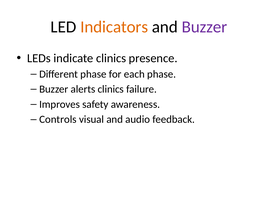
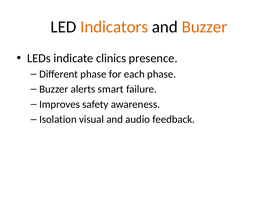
Buzzer at (204, 27) colour: purple -> orange
alerts clinics: clinics -> smart
Controls: Controls -> Isolation
